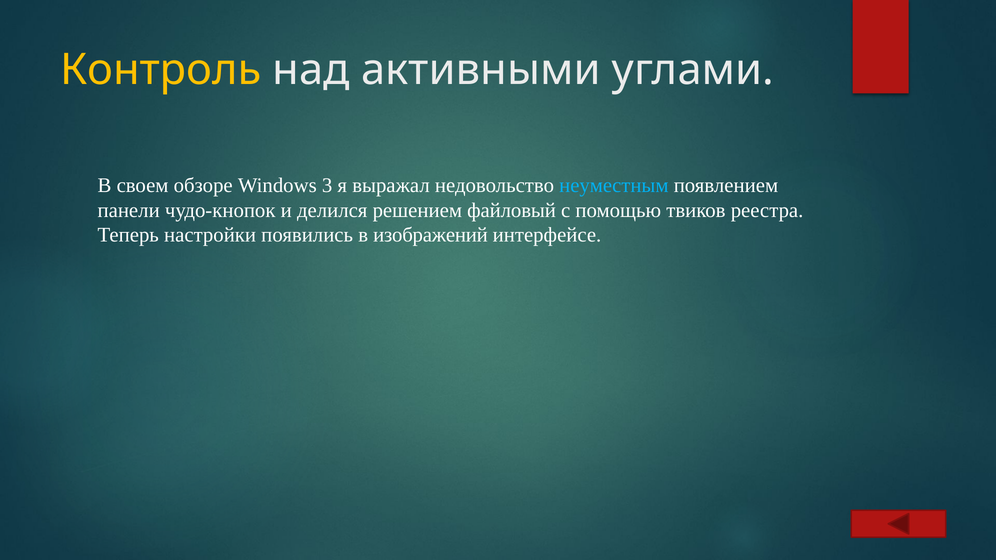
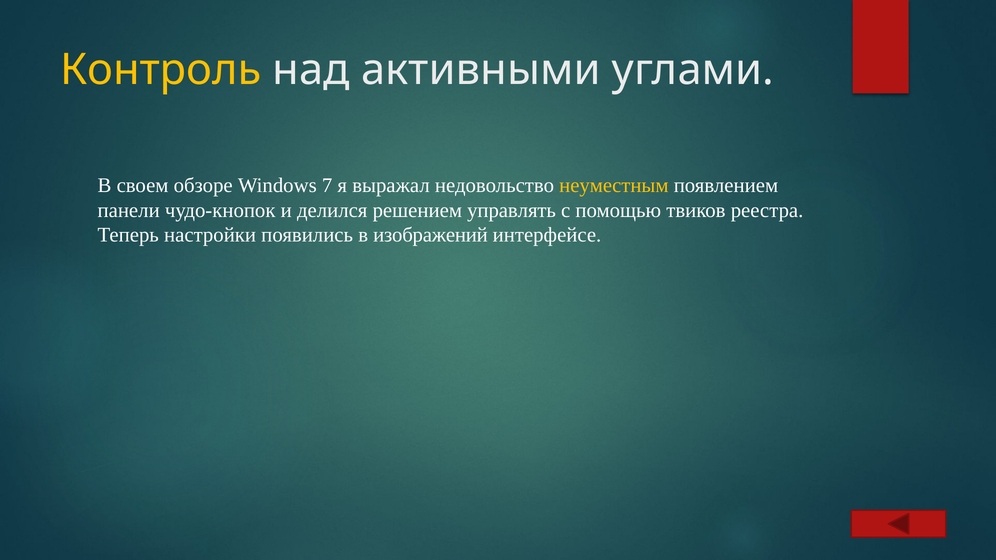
3: 3 -> 7
неуместным colour: light blue -> yellow
файловый: файловый -> управлять
